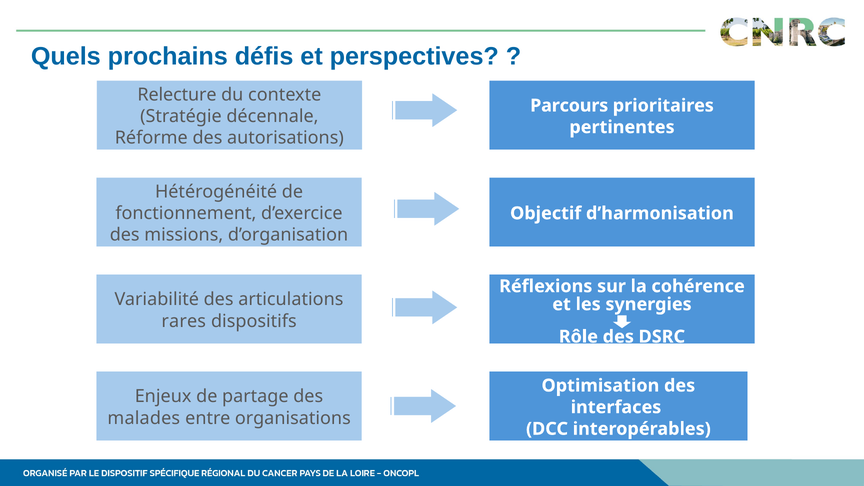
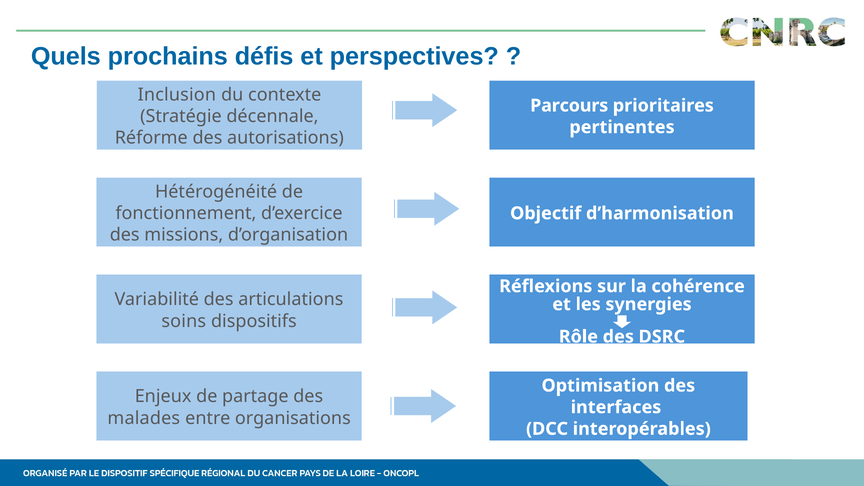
Relecture: Relecture -> Inclusion
rares: rares -> soins
